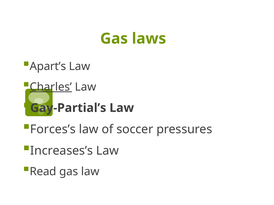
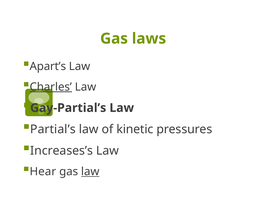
Forces’s: Forces’s -> Partial’s
soccer: soccer -> kinetic
Read: Read -> Hear
law at (90, 172) underline: none -> present
